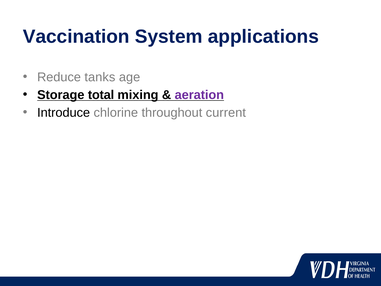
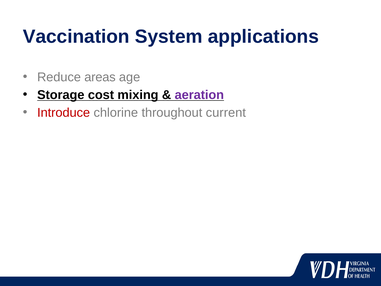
tanks: tanks -> areas
total: total -> cost
Introduce colour: black -> red
